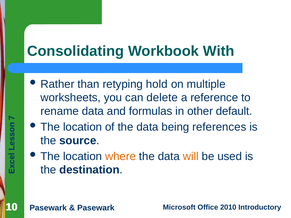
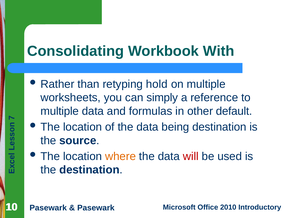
delete: delete -> simply
rename at (60, 111): rename -> multiple
being references: references -> destination
will colour: orange -> red
